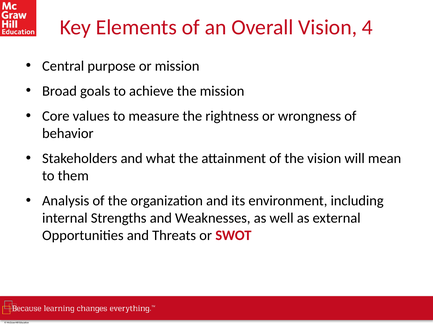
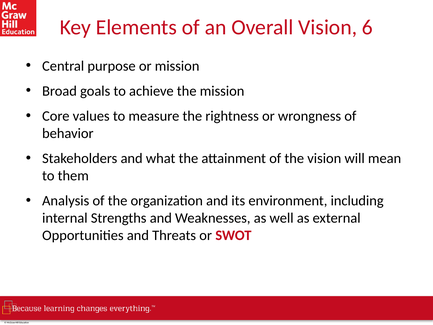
4: 4 -> 6
